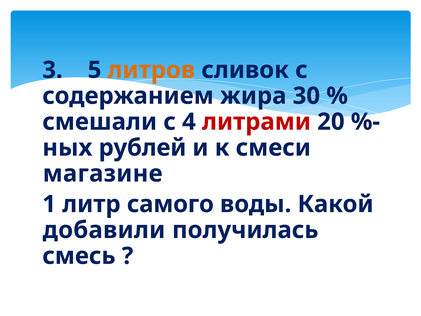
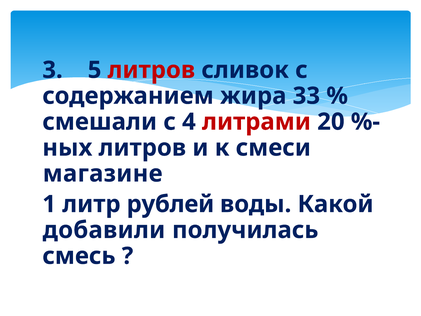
литров at (151, 70) colour: orange -> red
30: 30 -> 33
ных рублей: рублей -> литров
самого: самого -> рублей
